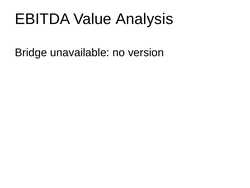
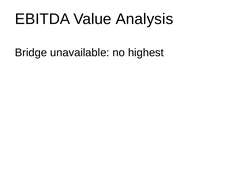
version: version -> highest
